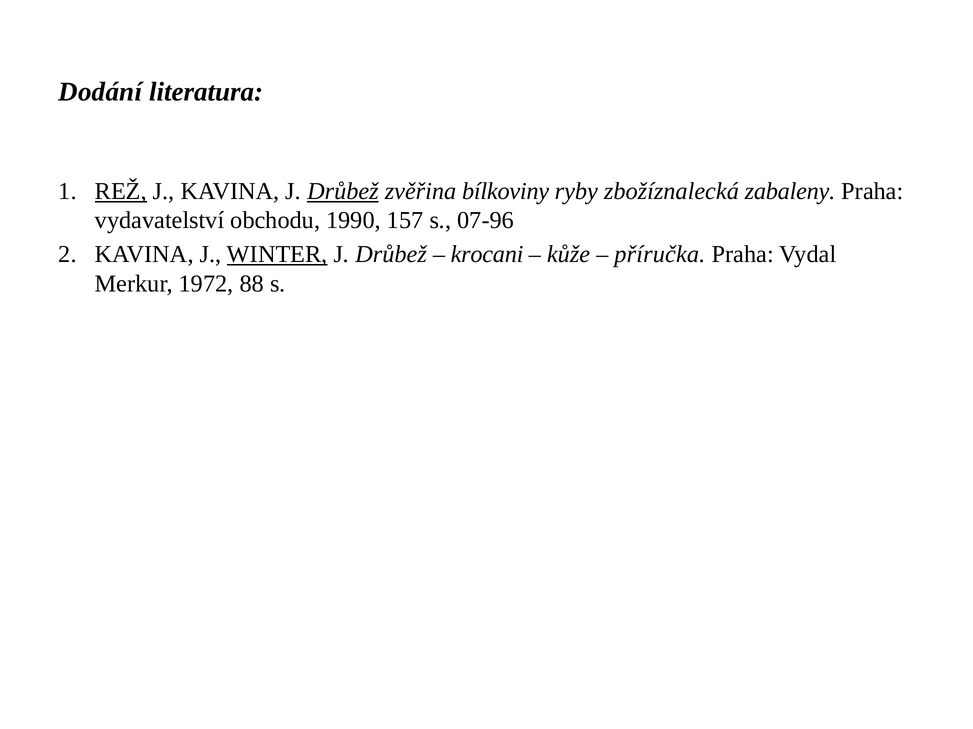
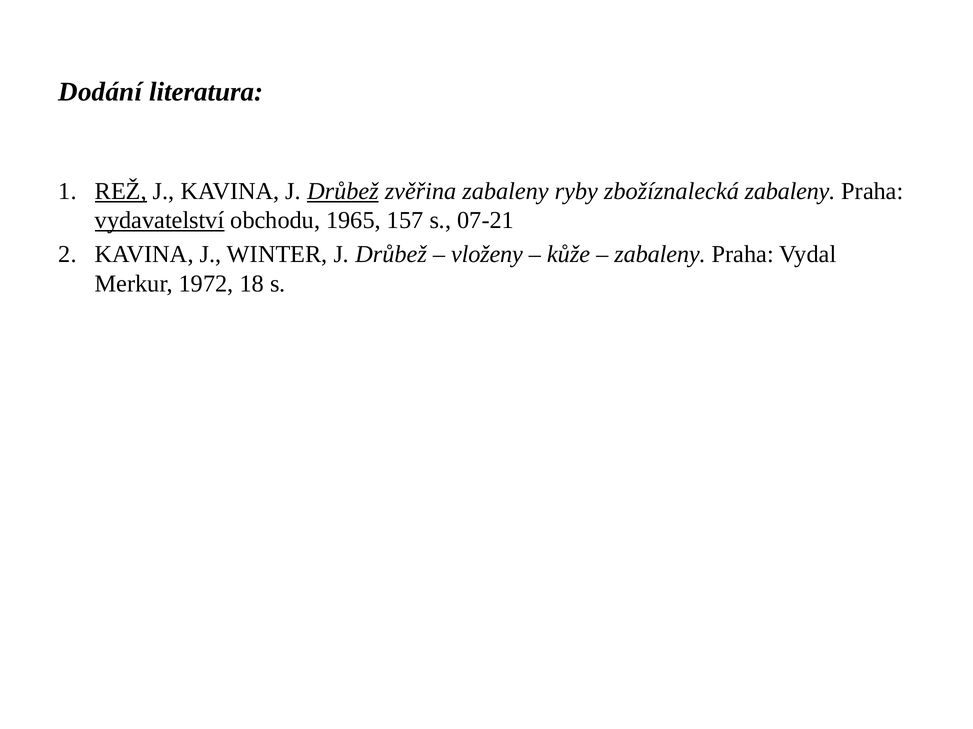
zvěřina bílkoviny: bílkoviny -> zabaleny
vydavatelství underline: none -> present
1990: 1990 -> 1965
07-96: 07-96 -> 07-21
WINTER underline: present -> none
krocani: krocani -> vloženy
příručka at (660, 255): příručka -> zabaleny
88: 88 -> 18
